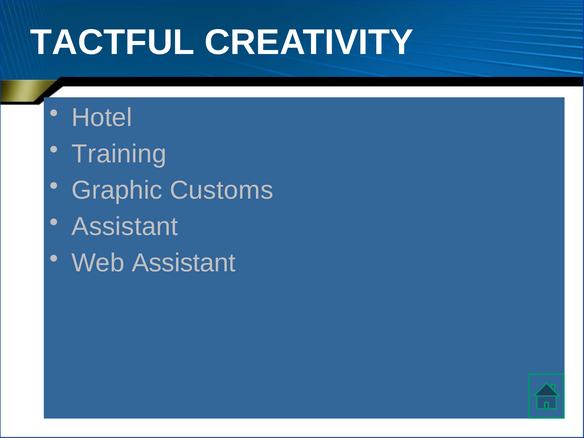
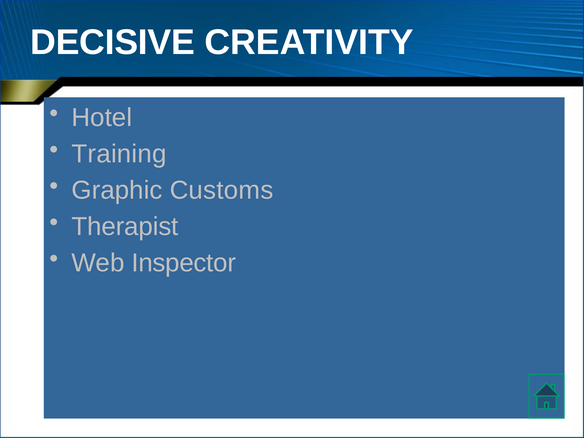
TACTFUL: TACTFUL -> DECISIVE
Assistant at (125, 227): Assistant -> Therapist
Web Assistant: Assistant -> Inspector
